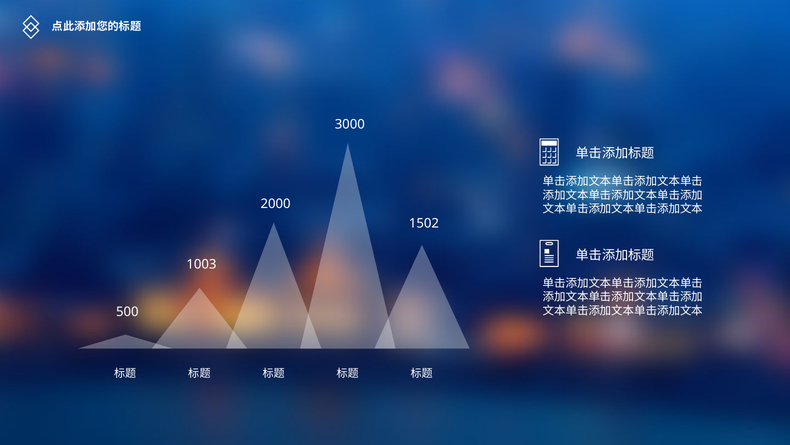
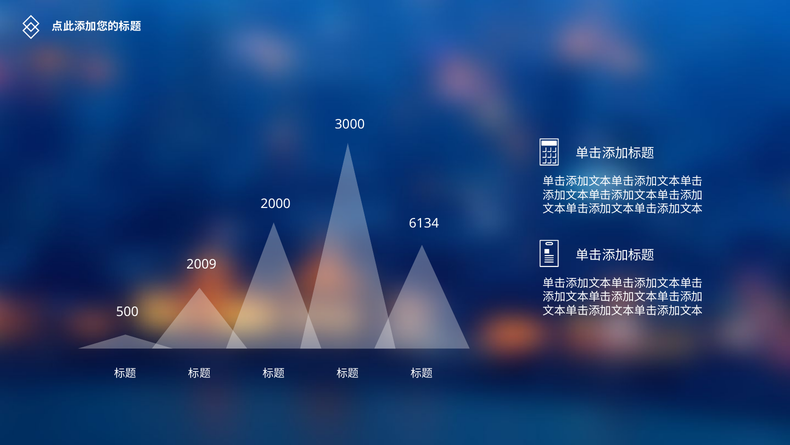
1502: 1502 -> 6134
1003: 1003 -> 2009
